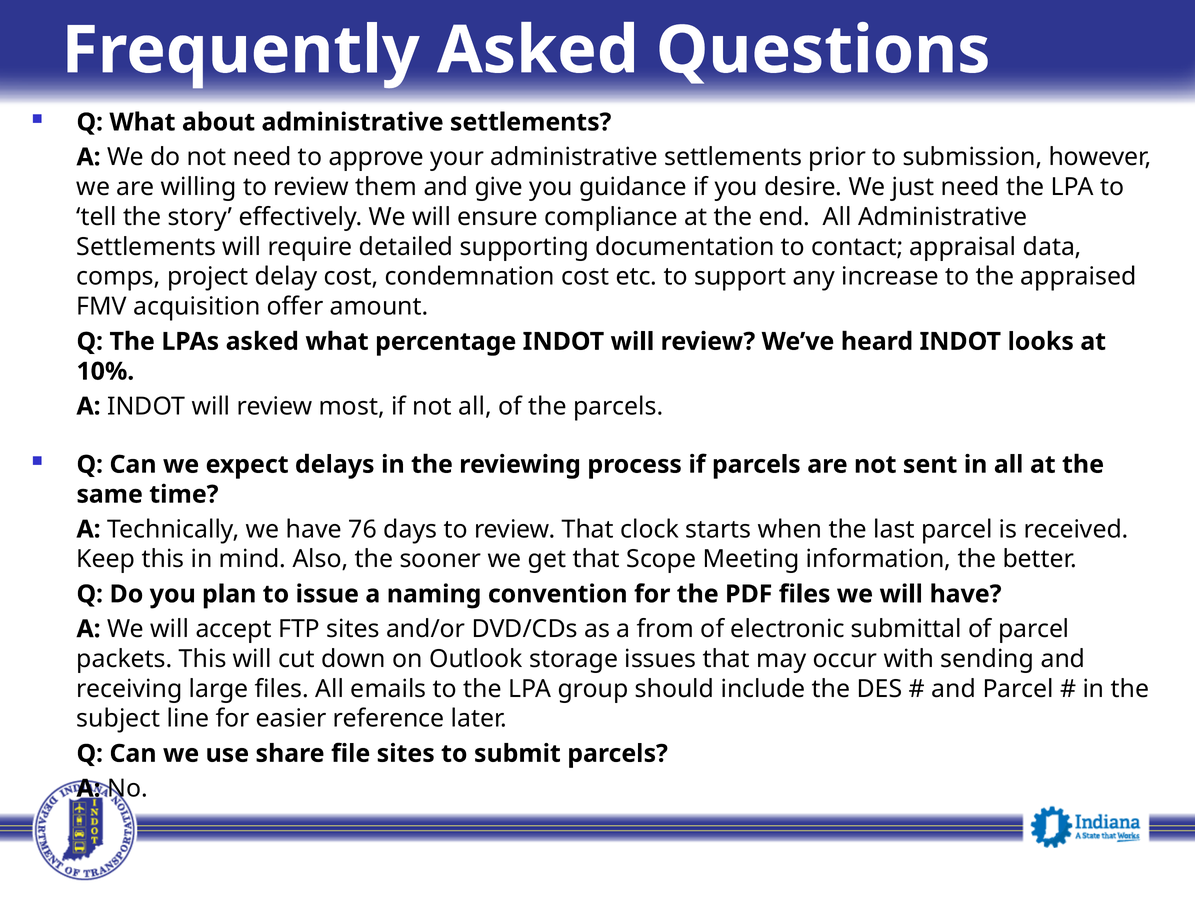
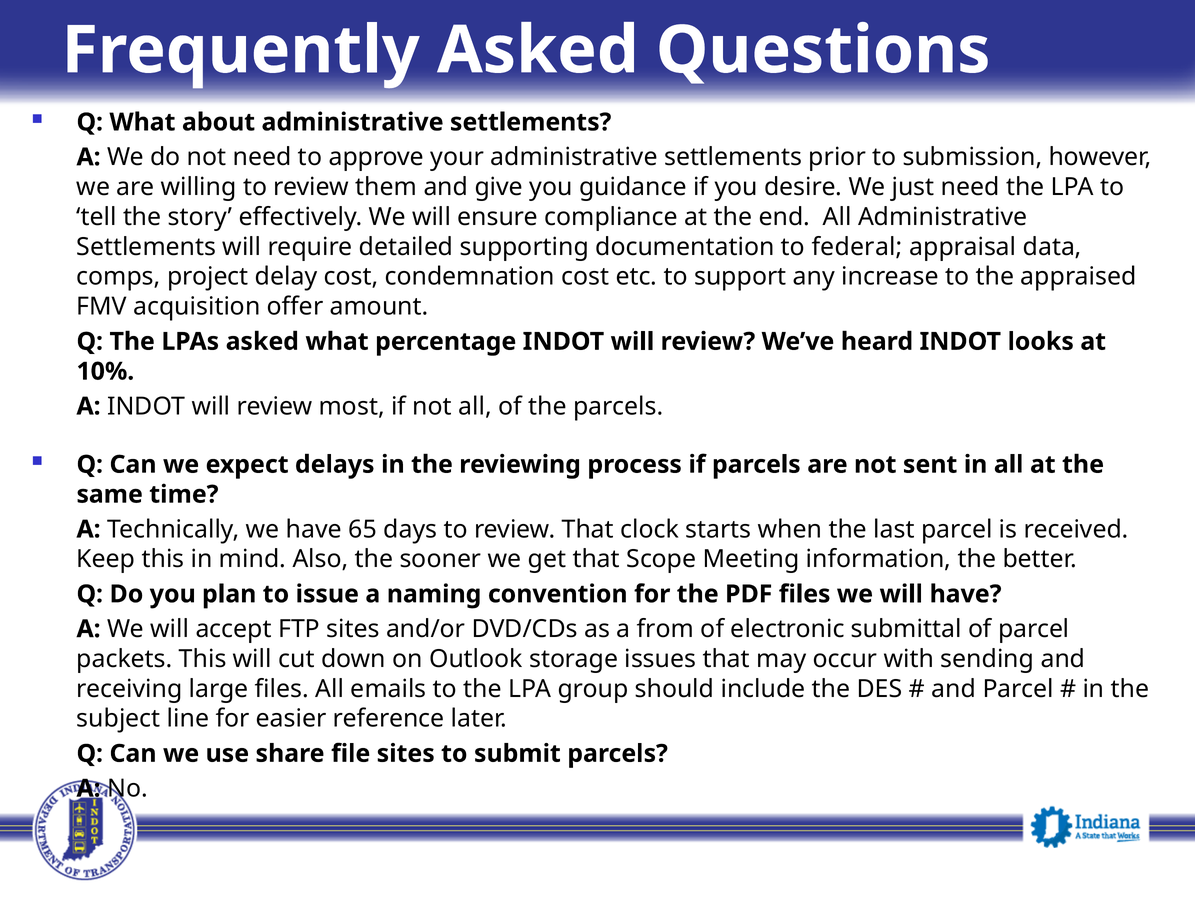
contact: contact -> federal
76: 76 -> 65
